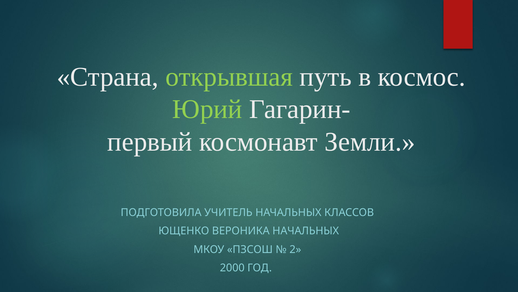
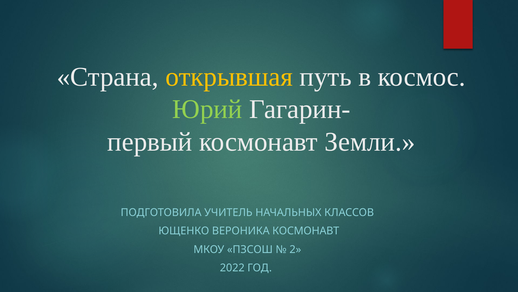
открывшая colour: light green -> yellow
ВЕРОНИКА НАЧАЛЬНЫХ: НАЧАЛЬНЫХ -> КОСМОНАВТ
2000: 2000 -> 2022
